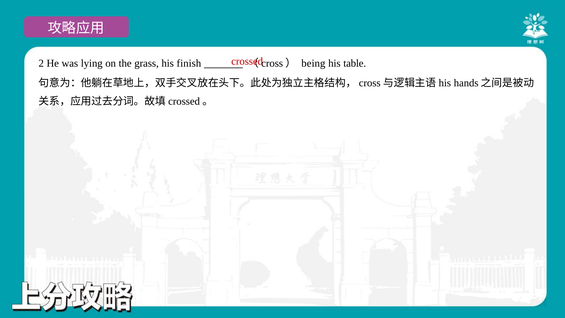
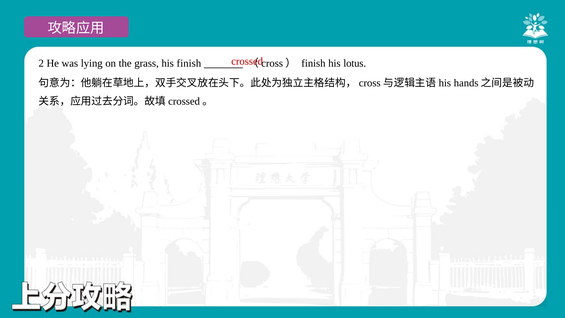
being at (313, 63): being -> finish
table: table -> lotus
